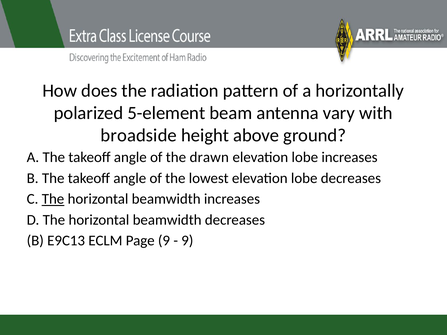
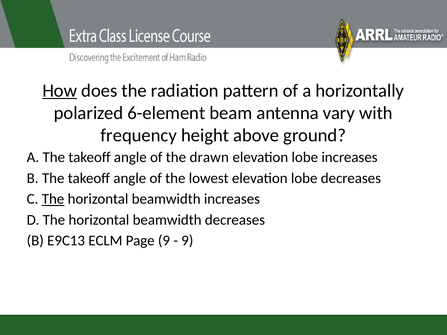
How underline: none -> present
5-element: 5-element -> 6-element
broadside: broadside -> frequency
